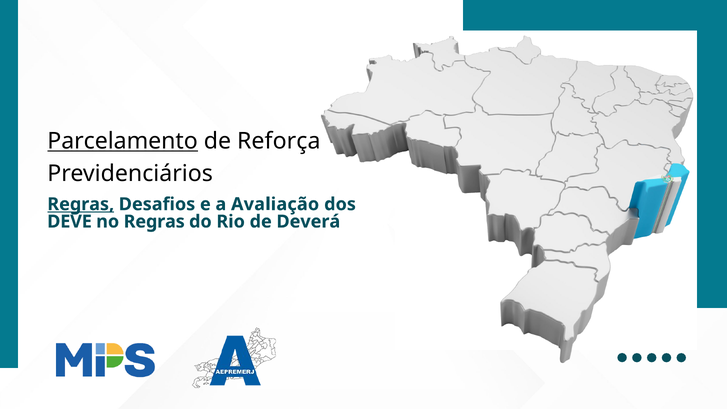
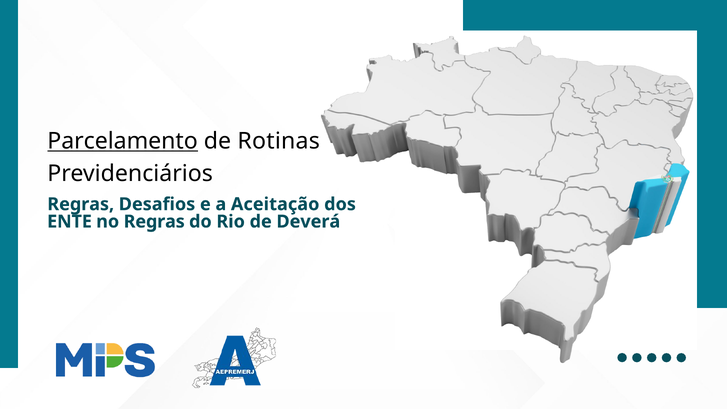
Reforça: Reforça -> Rotinas
Regras at (81, 204) underline: present -> none
Avaliação: Avaliação -> Aceitação
DEVE: DEVE -> ENTE
